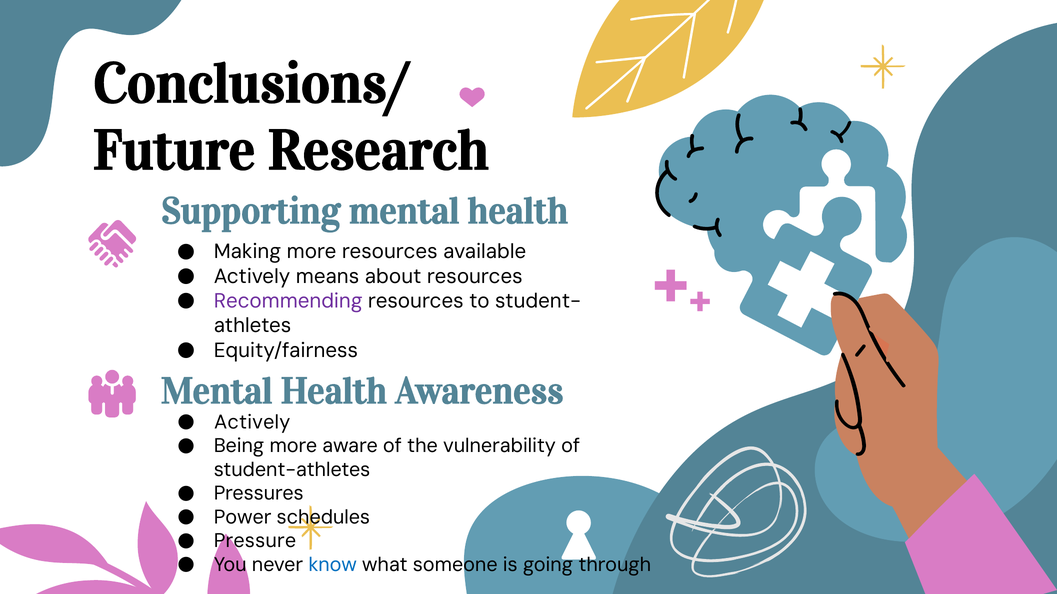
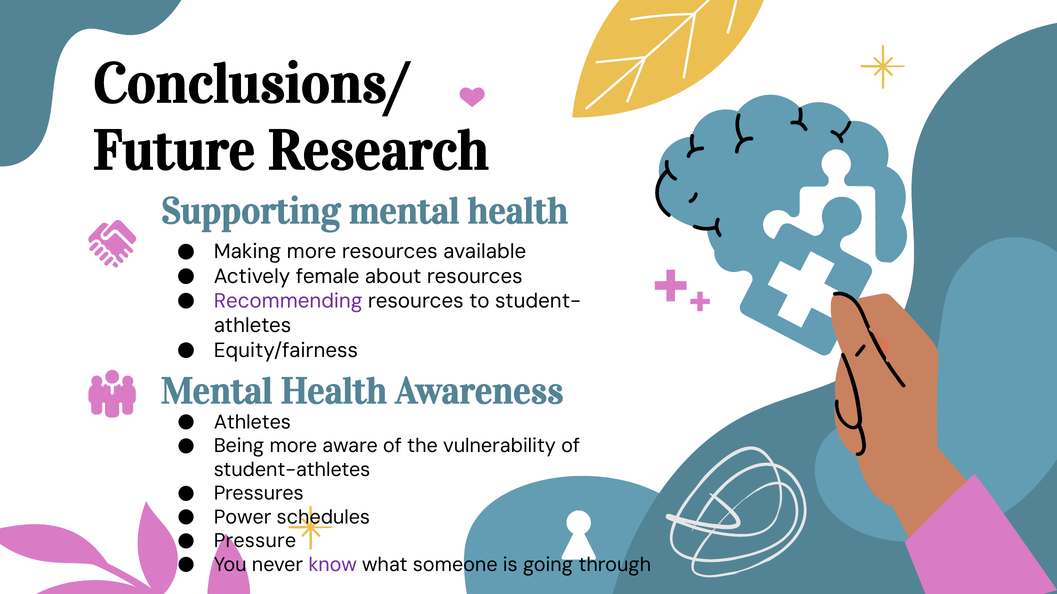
means: means -> female
Actively at (252, 423): Actively -> Athletes
know colour: blue -> purple
